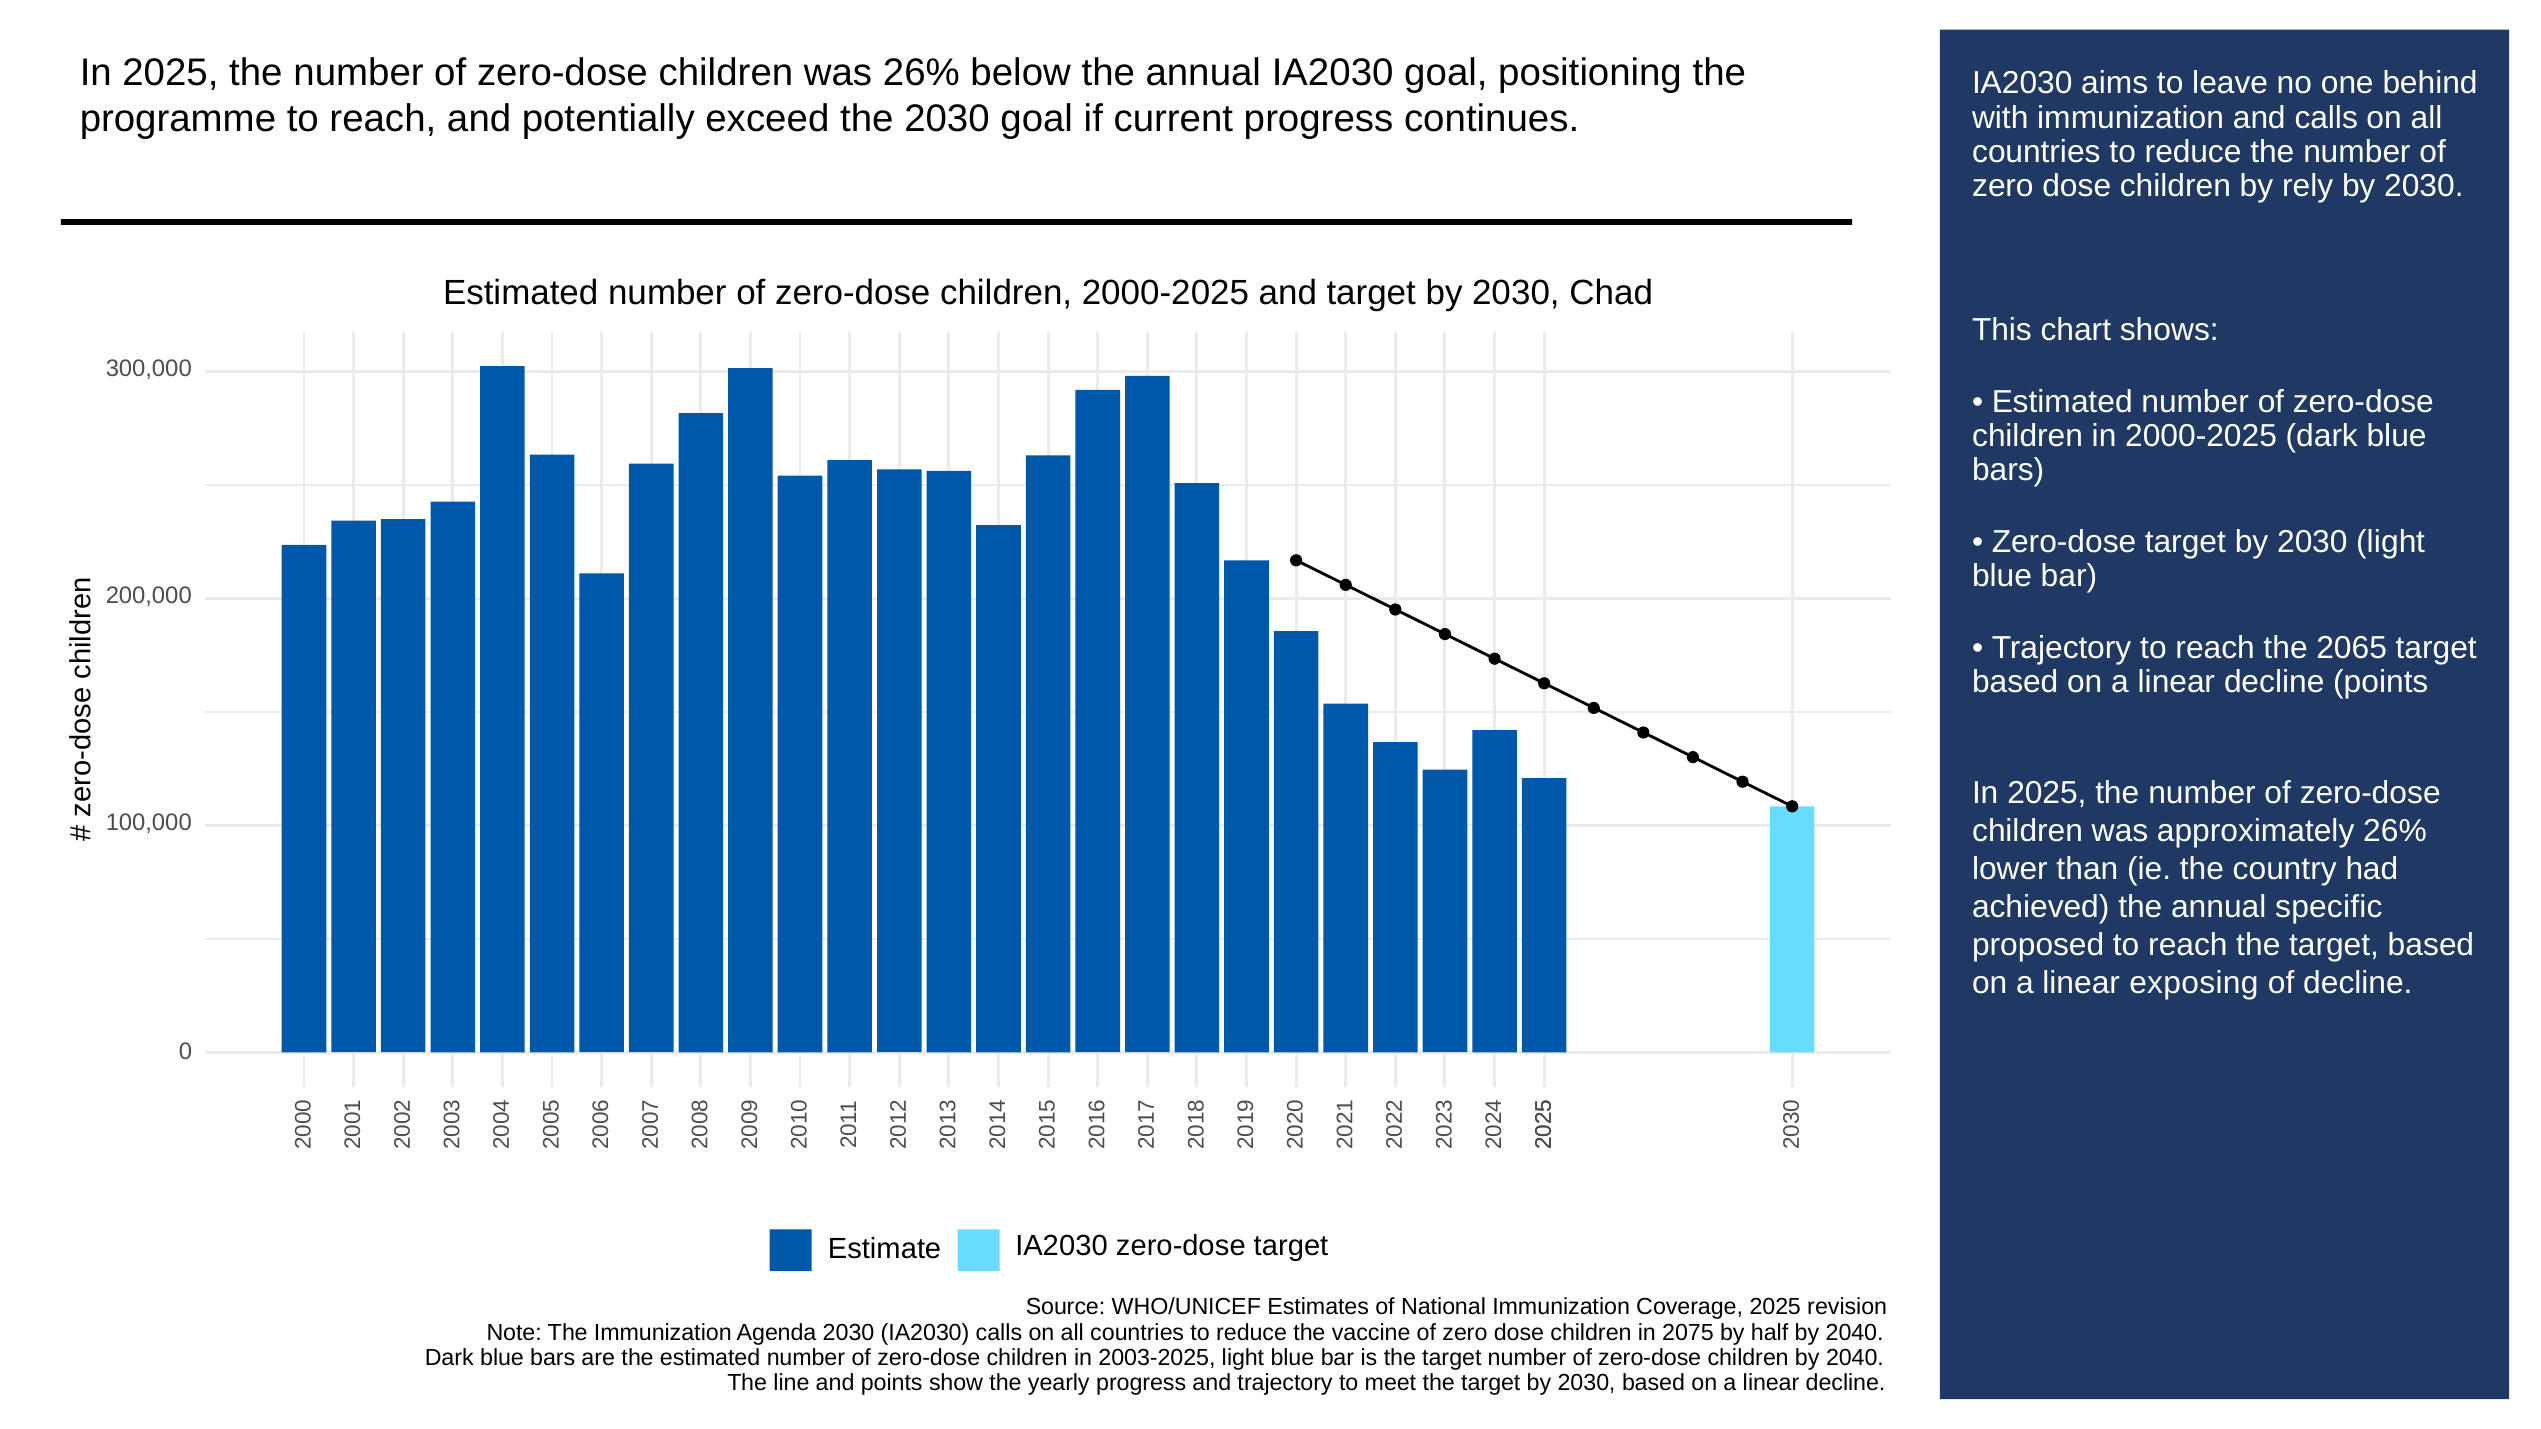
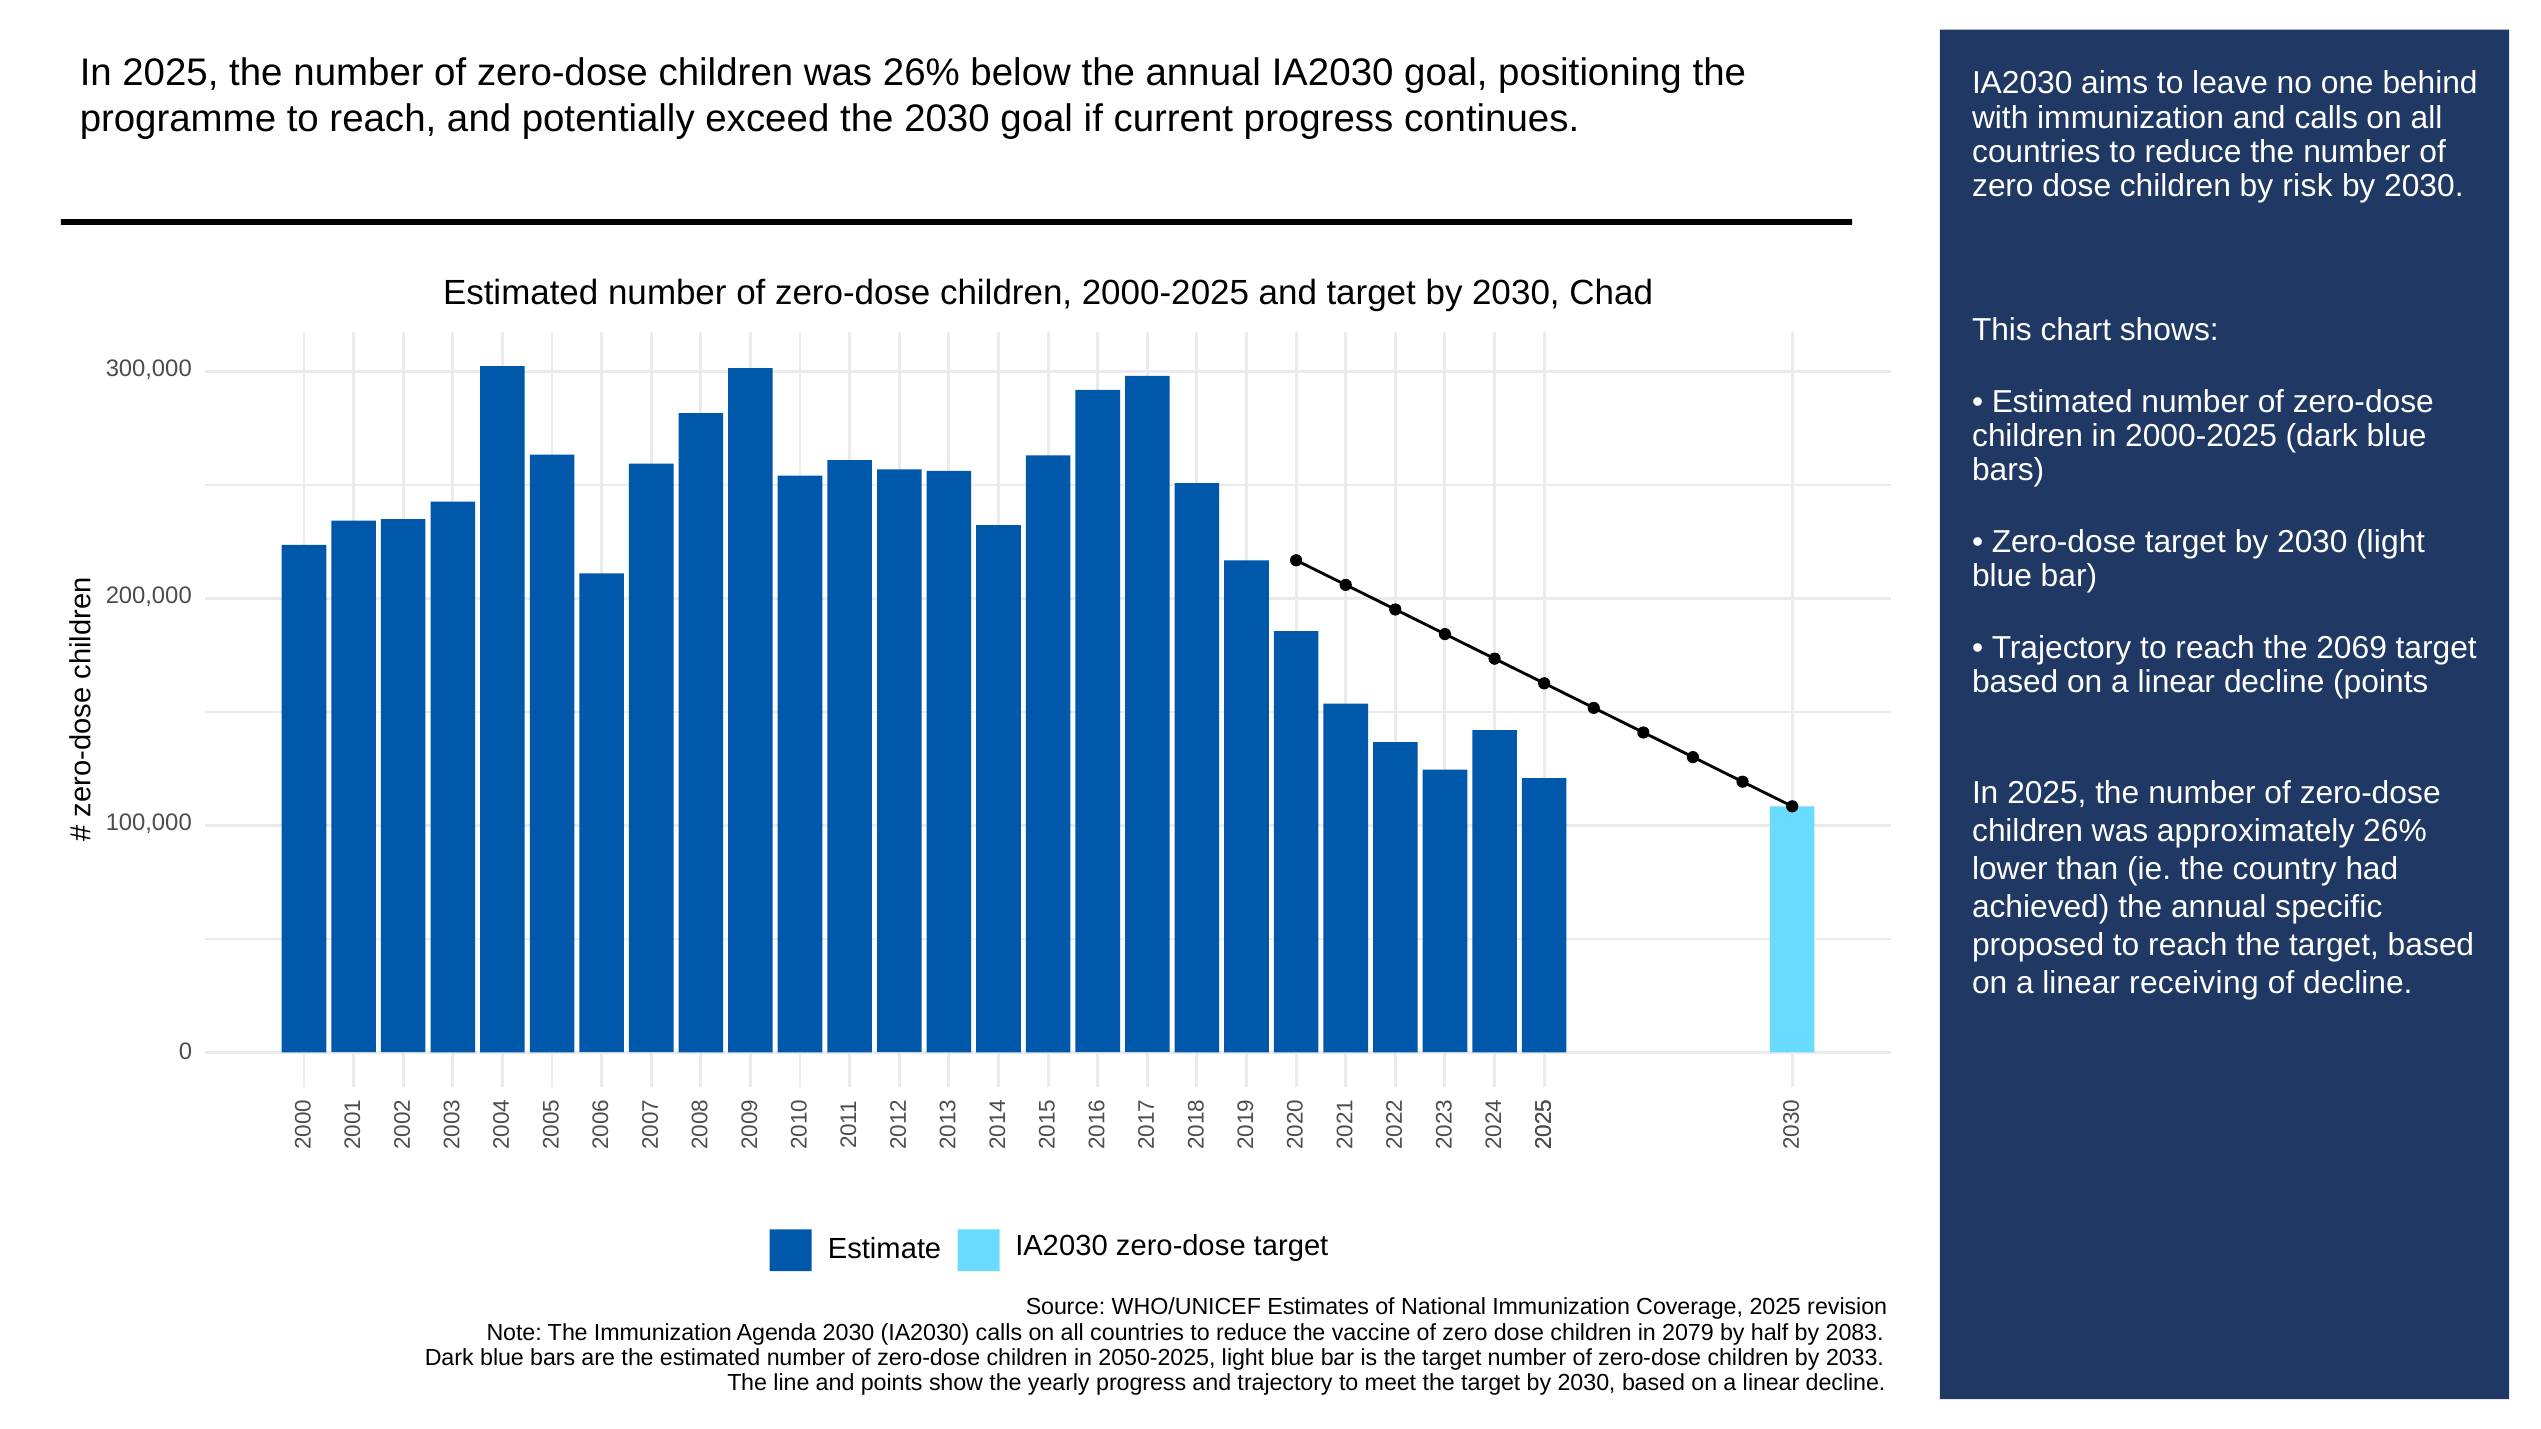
rely: rely -> risk
2065: 2065 -> 2069
exposing: exposing -> receiving
2075: 2075 -> 2079
half by 2040: 2040 -> 2083
2003-2025: 2003-2025 -> 2050-2025
children by 2040: 2040 -> 2033
